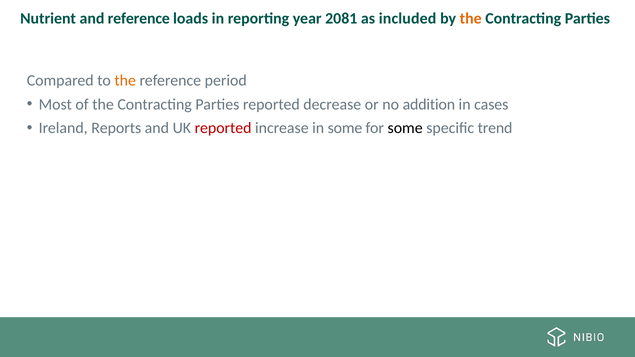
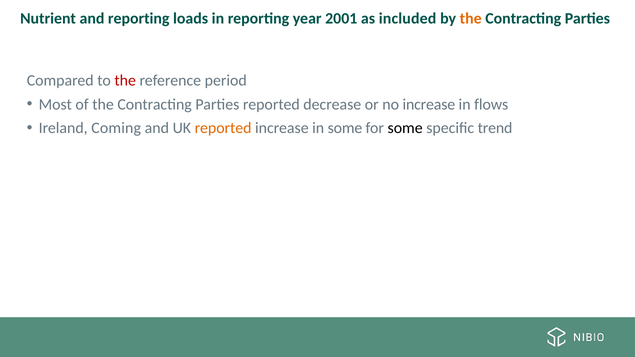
and reference: reference -> reporting
2081: 2081 -> 2001
the at (125, 81) colour: orange -> red
no addition: addition -> increase
cases: cases -> flows
Reports: Reports -> Coming
reported at (223, 128) colour: red -> orange
